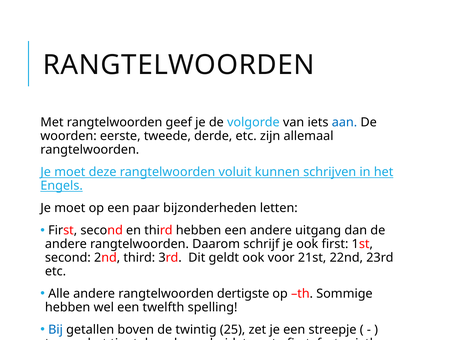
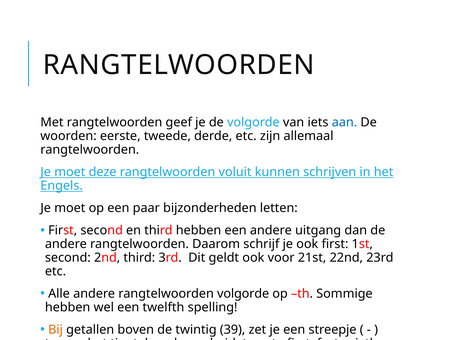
rangtelwoorden dertigste: dertigste -> volgorde
Bij colour: blue -> orange
25: 25 -> 39
